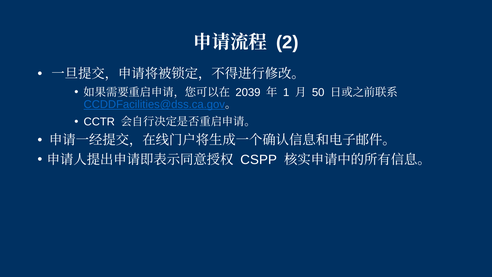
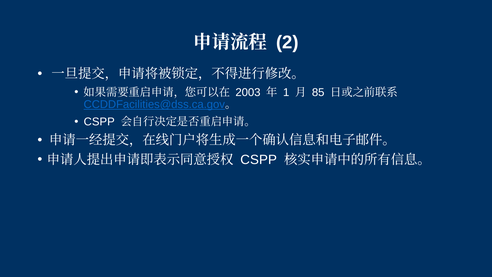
2039: 2039 -> 2003
50: 50 -> 85
CCTR at (99, 122): CCTR -> CSPP
